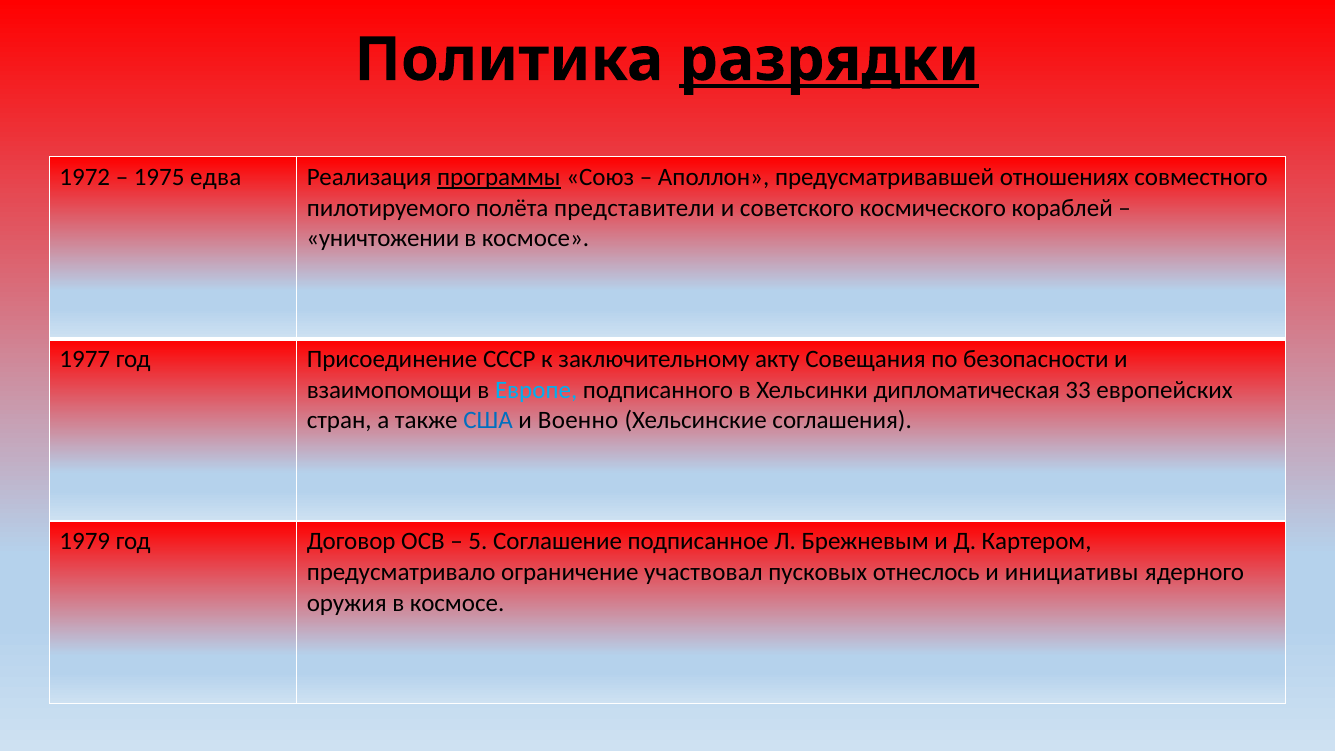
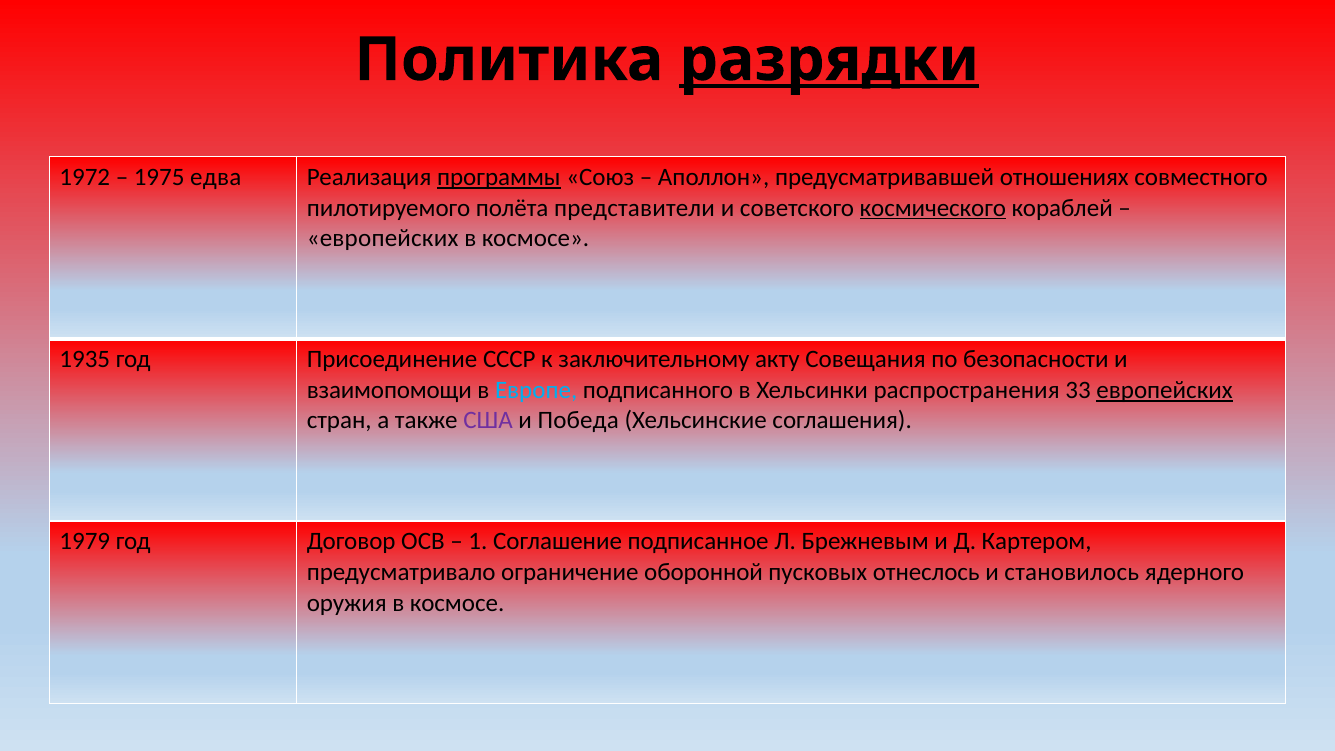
космического underline: none -> present
уничтожении at (383, 239): уничтожении -> европейских
1977: 1977 -> 1935
дипломатическая: дипломатическая -> распространения
европейских at (1165, 390) underline: none -> present
США colour: blue -> purple
Военно: Военно -> Победа
5: 5 -> 1
участвовал: участвовал -> оборонной
инициативы: инициативы -> становилось
